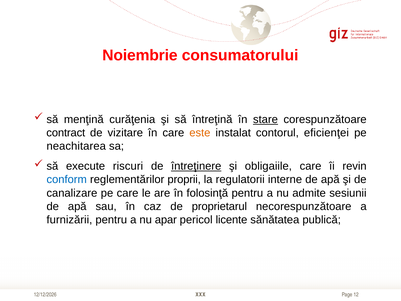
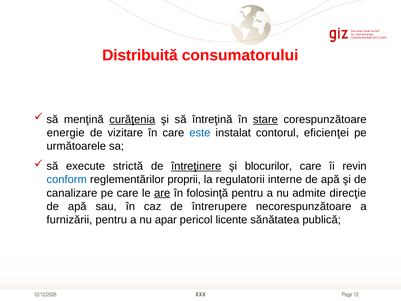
Noiembrie: Noiembrie -> Distribuită
curăţenia underline: none -> present
contract: contract -> energie
este colour: orange -> blue
neachitarea: neachitarea -> următoarele
riscuri: riscuri -> strictă
obligaiile: obligaiile -> blocurilor
are underline: none -> present
sesiunii: sesiunii -> direcţie
proprietarul: proprietarul -> întrerupere
